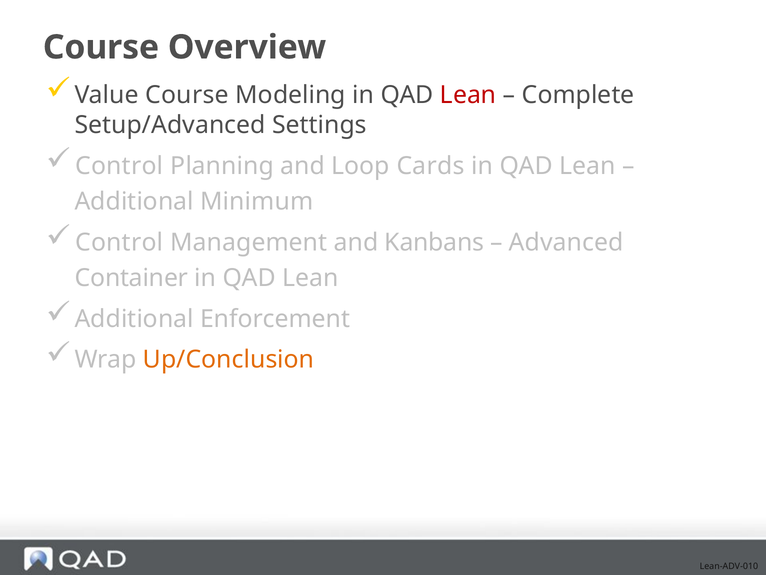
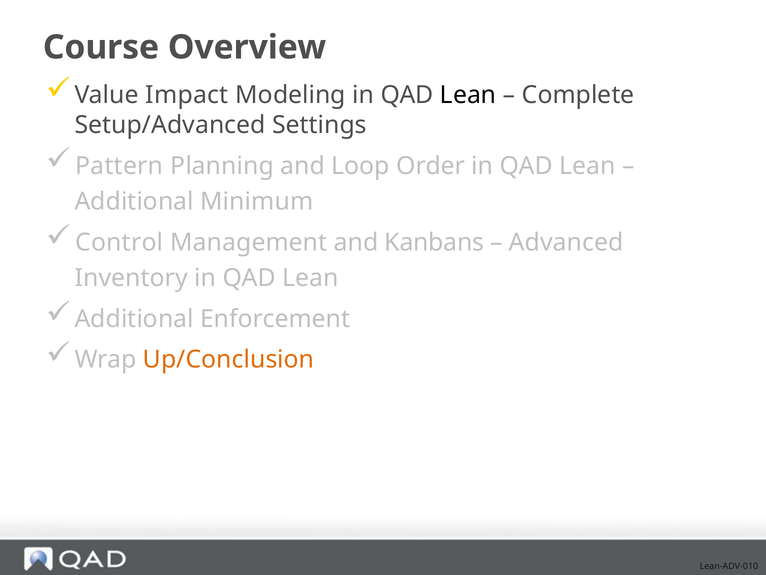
Value Course: Course -> Impact
Lean at (468, 95) colour: red -> black
Control at (119, 166): Control -> Pattern
Cards: Cards -> Order
Container: Container -> Inventory
